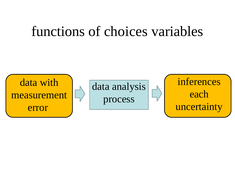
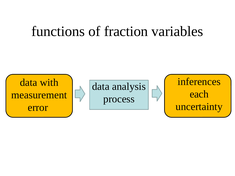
choices: choices -> fraction
